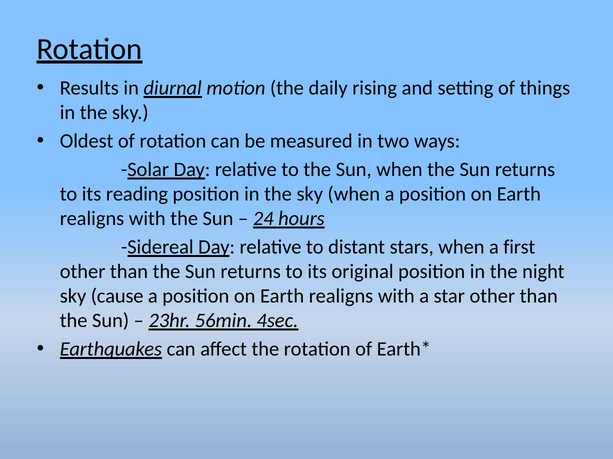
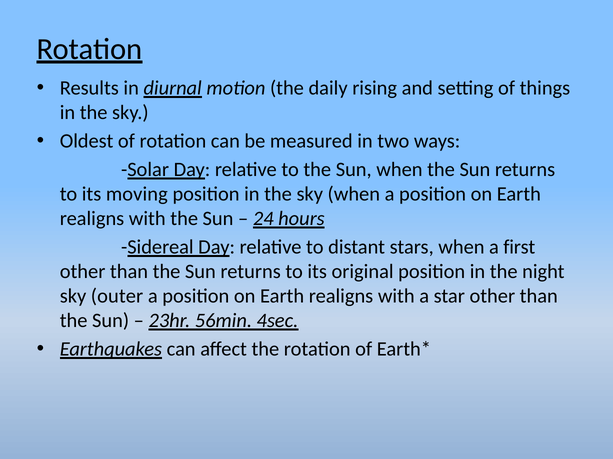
reading: reading -> moving
cause: cause -> outer
